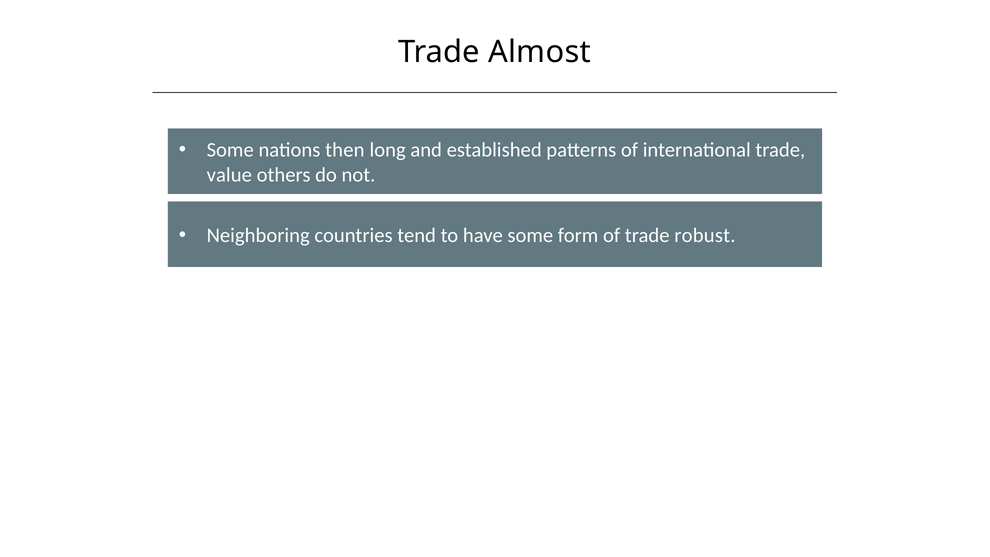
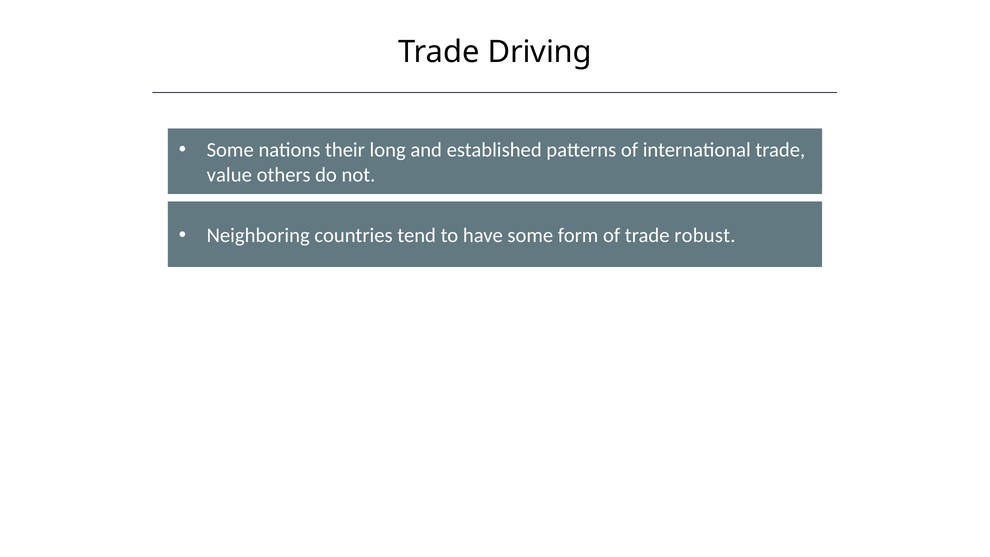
Almost: Almost -> Driving
then: then -> their
